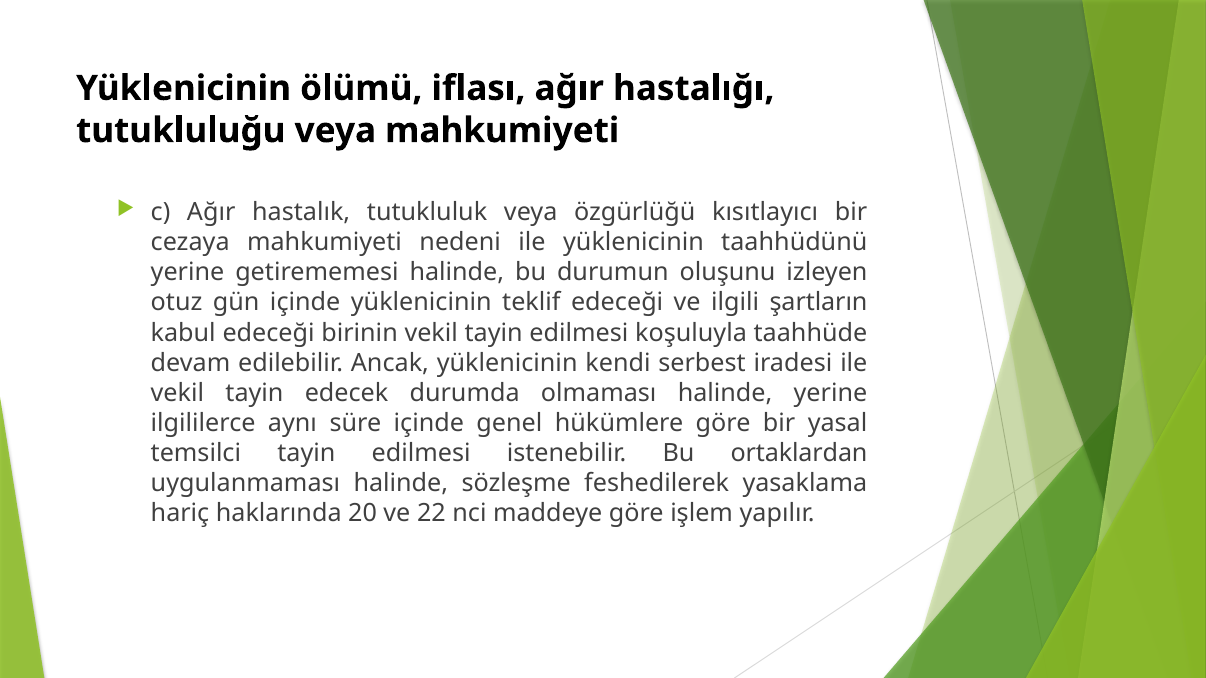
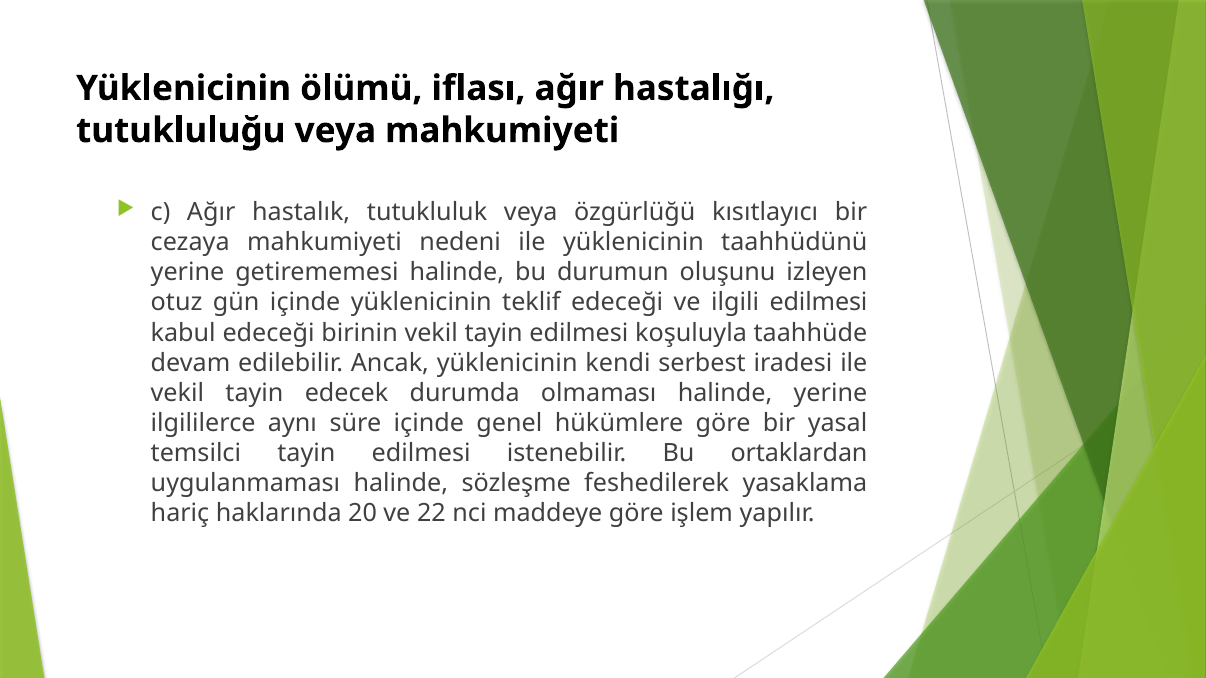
ilgili şartların: şartların -> edilmesi
